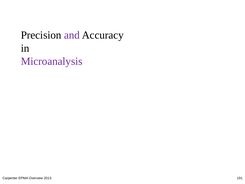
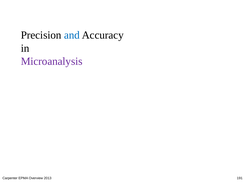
and colour: purple -> blue
